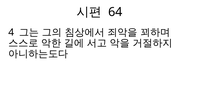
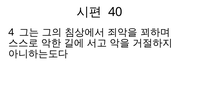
64: 64 -> 40
